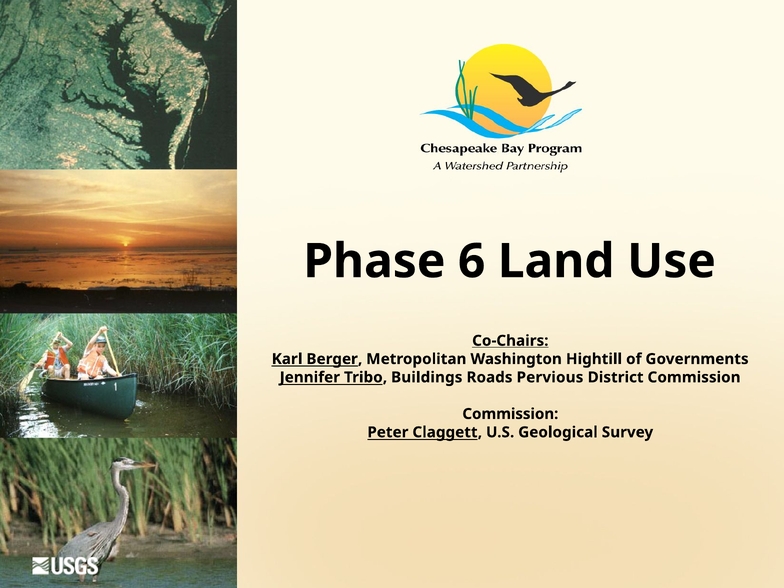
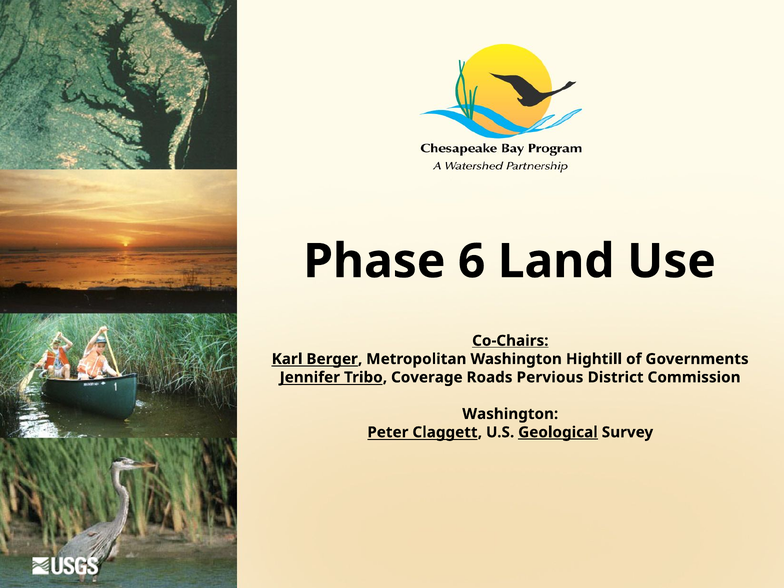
Buildings: Buildings -> Coverage
Commission at (510, 414): Commission -> Washington
Geological underline: none -> present
